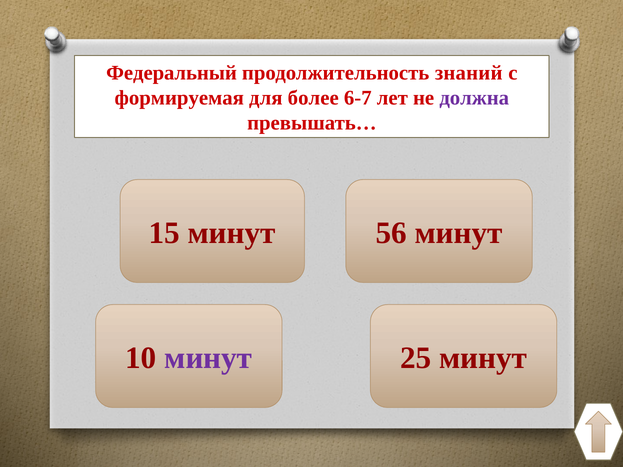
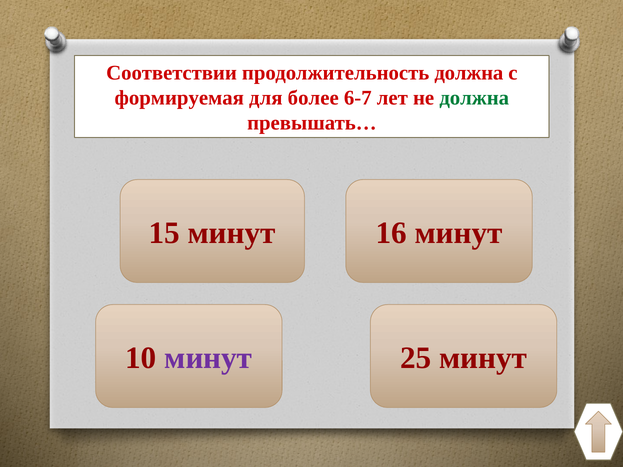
Федеральный: Федеральный -> Соответствии
продолжительность знаний: знаний -> должна
должна at (474, 98) colour: purple -> green
56: 56 -> 16
